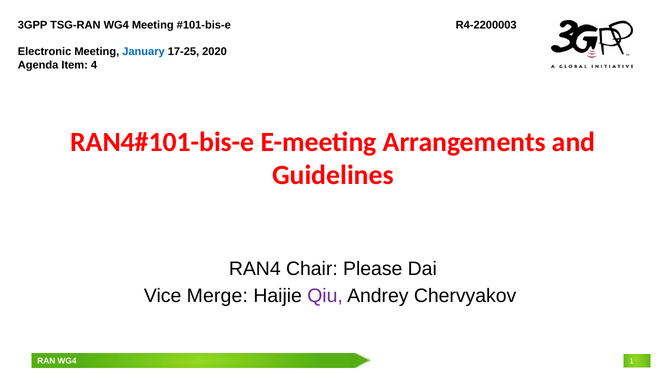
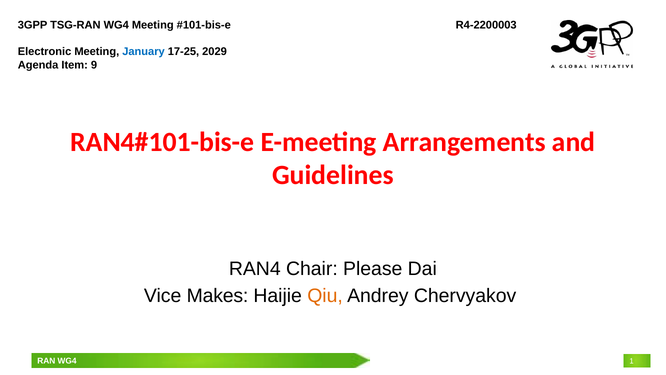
2020: 2020 -> 2029
4: 4 -> 9
Merge: Merge -> Makes
Qiu colour: purple -> orange
